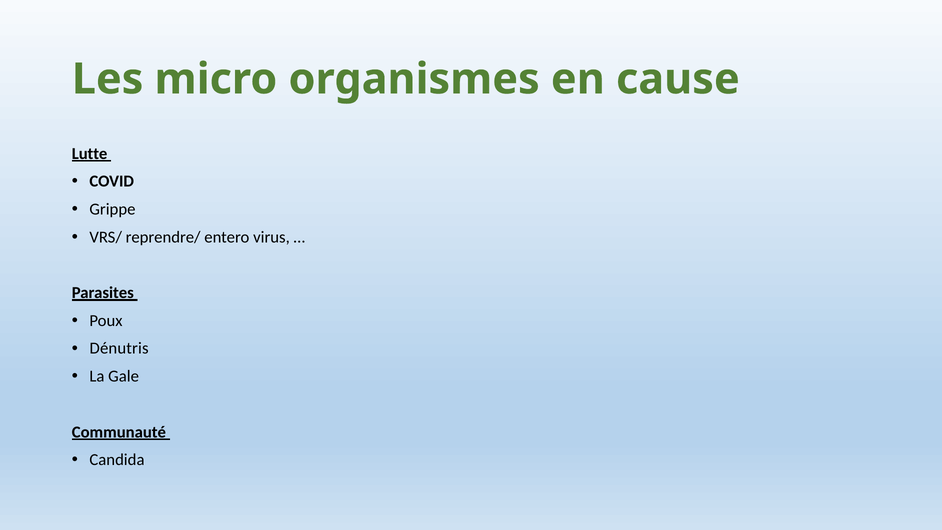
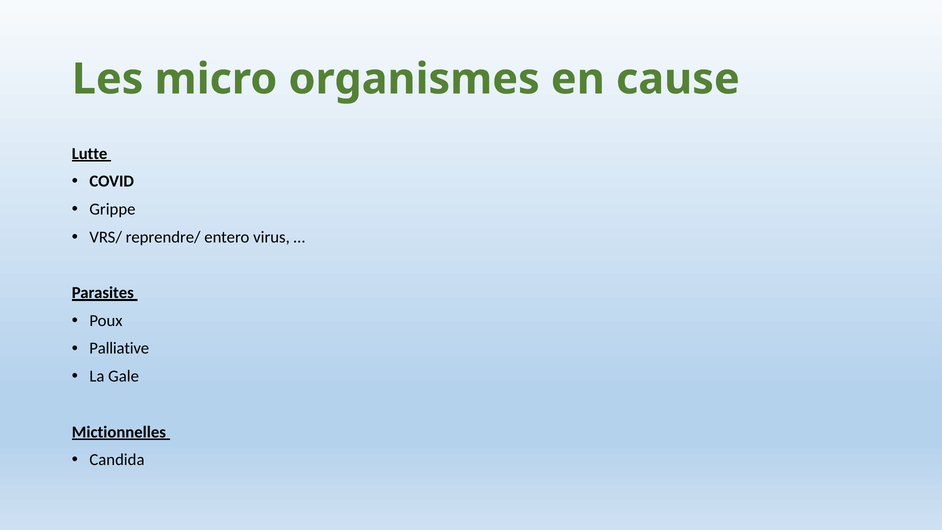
Dénutris: Dénutris -> Palliative
Communauté: Communauté -> Mictionnelles
